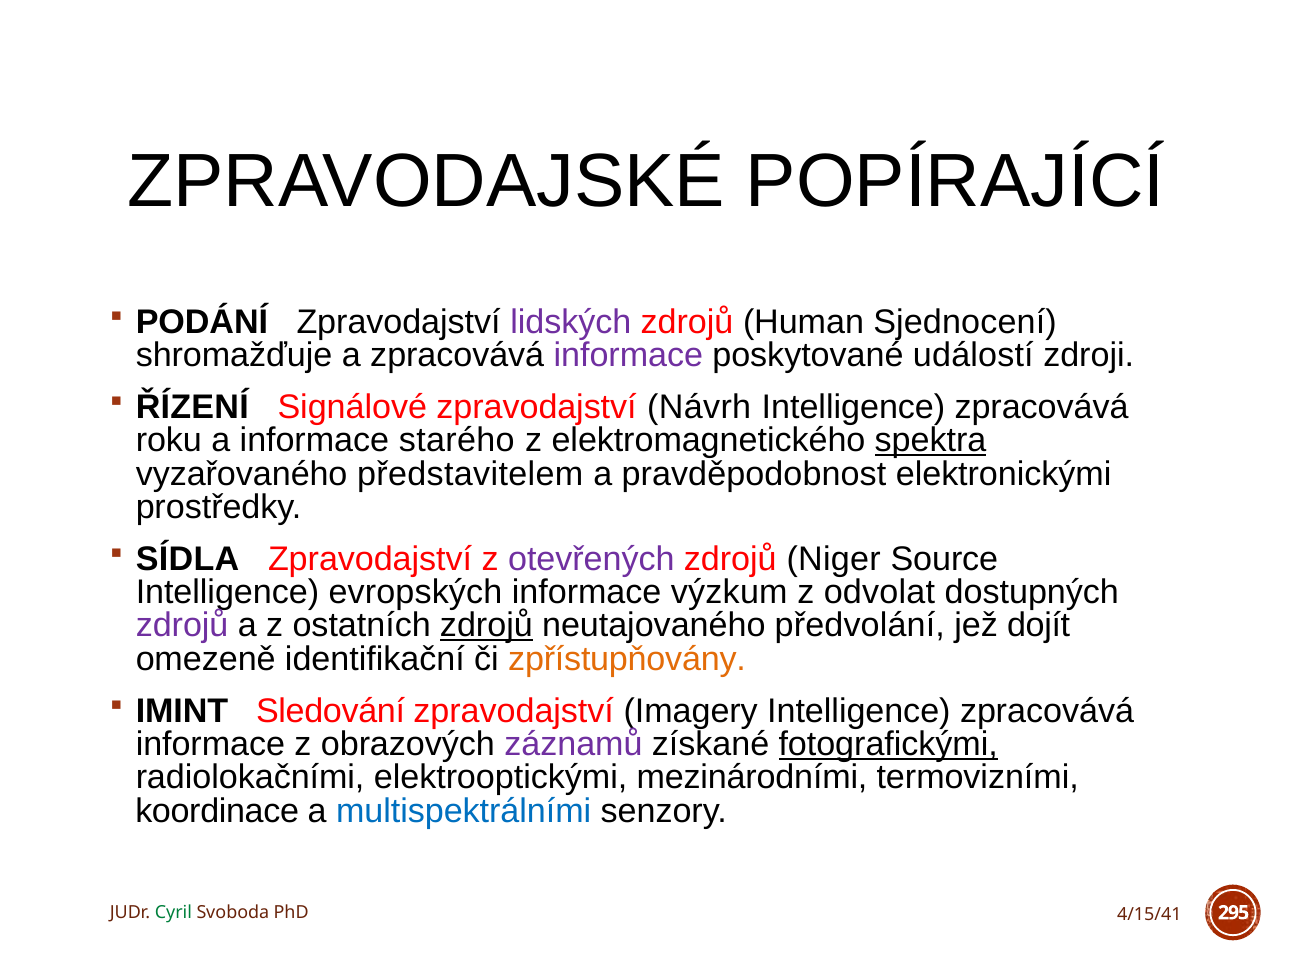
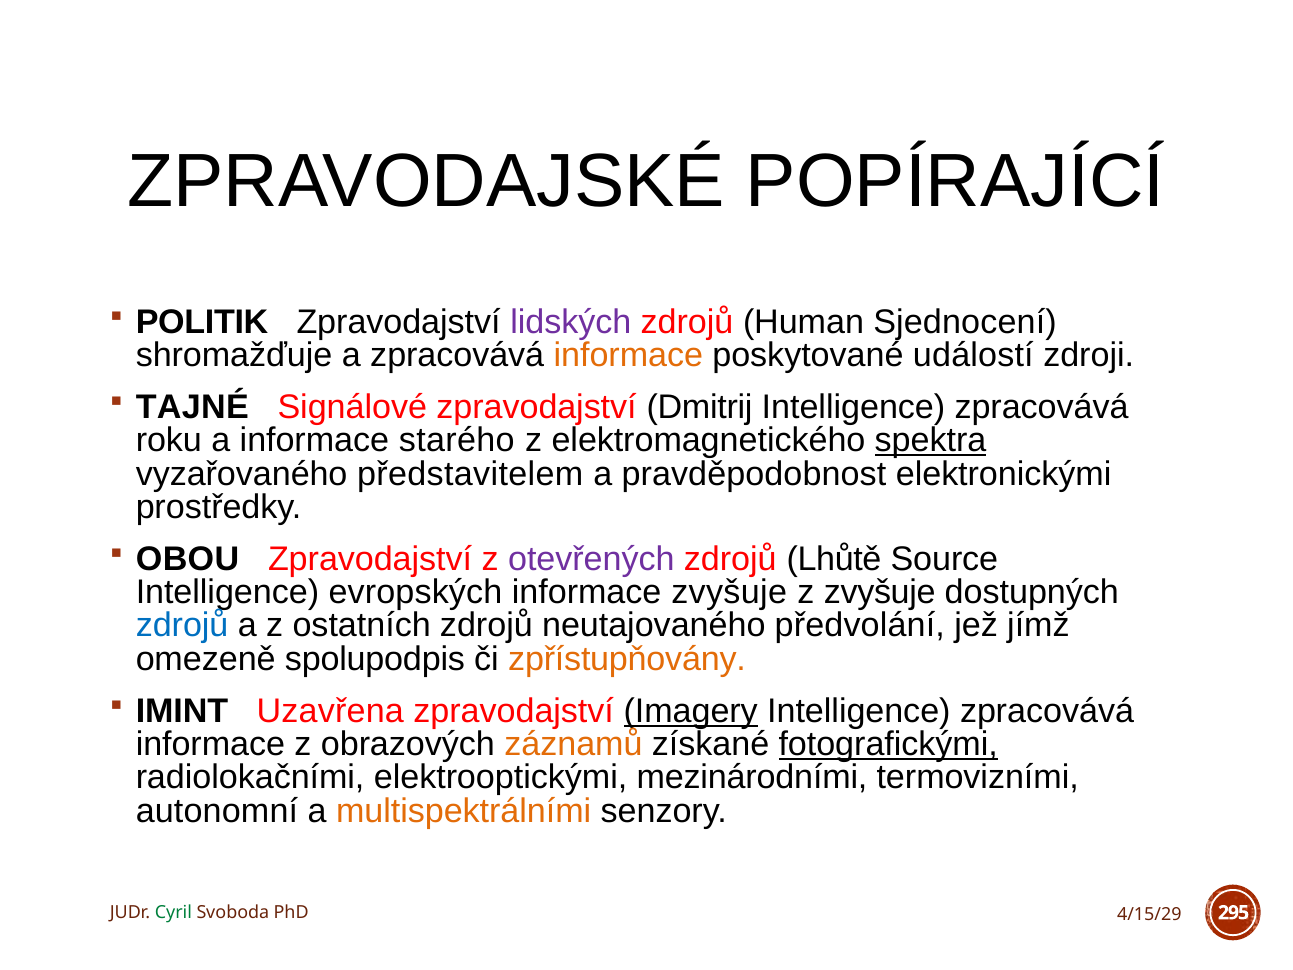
PODÁNÍ: PODÁNÍ -> POLITIK
informace at (628, 355) colour: purple -> orange
ŘÍZENÍ: ŘÍZENÍ -> TAJNÉ
Návrh: Návrh -> Dmitrij
SÍDLA: SÍDLA -> OBOU
Niger: Niger -> Lhůtě
informace výzkum: výzkum -> zvyšuje
z odvolat: odvolat -> zvyšuje
zdrojů at (182, 626) colour: purple -> blue
zdrojů at (486, 626) underline: present -> none
dojít: dojít -> jímž
identifikační: identifikační -> spolupodpis
Sledování: Sledování -> Uzavřena
Imagery underline: none -> present
záznamů colour: purple -> orange
koordinace: koordinace -> autonomní
multispektrálními colour: blue -> orange
4/15/41: 4/15/41 -> 4/15/29
